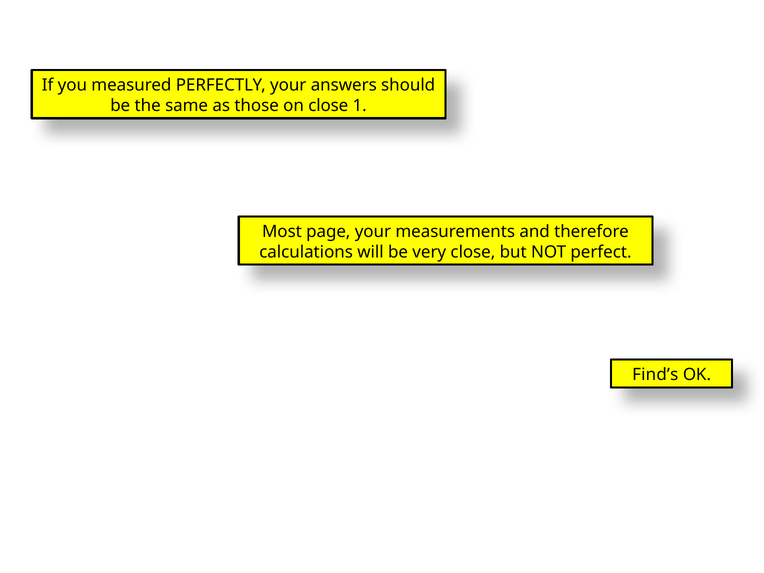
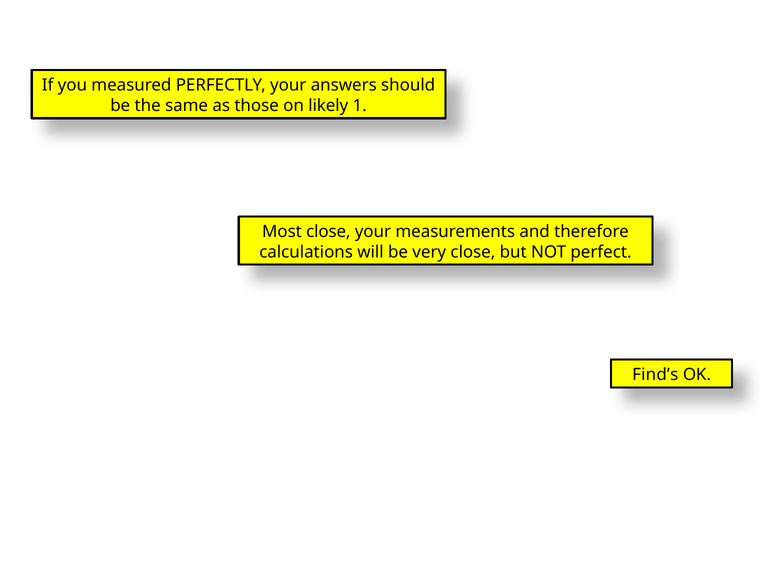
on close: close -> likely
Most page: page -> close
